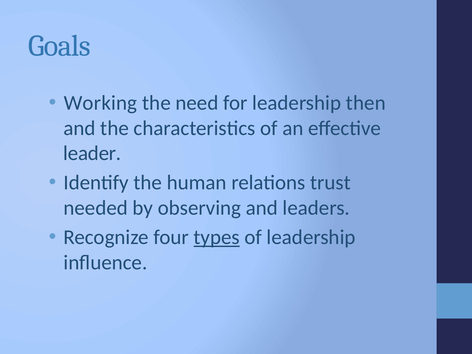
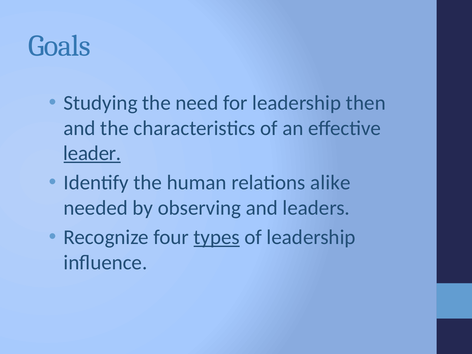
Working: Working -> Studying
leader underline: none -> present
trust: trust -> alike
